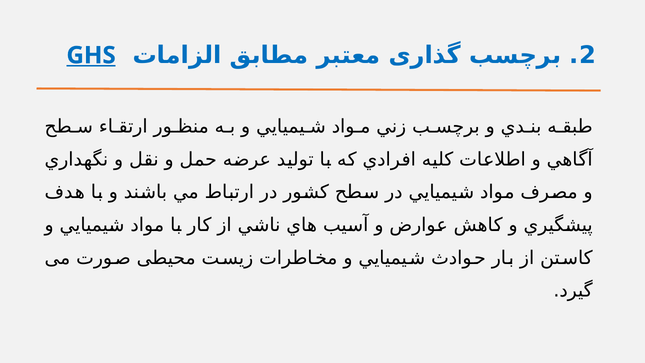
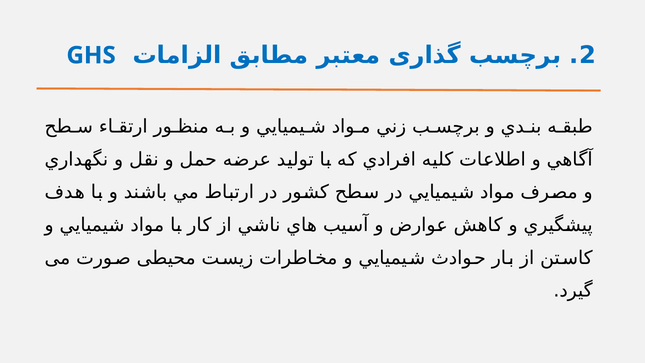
GHS underline: present -> none
